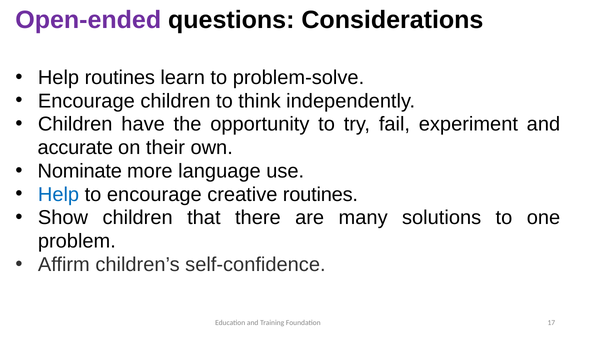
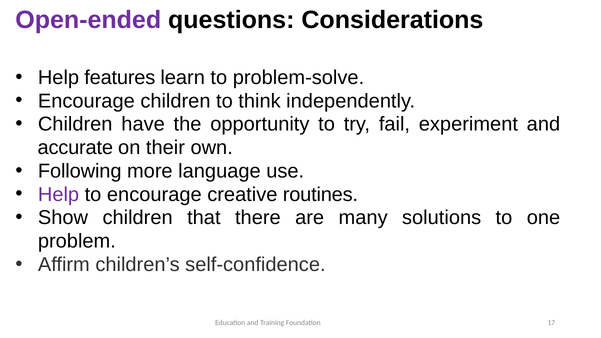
Help routines: routines -> features
Nominate: Nominate -> Following
Help at (59, 194) colour: blue -> purple
